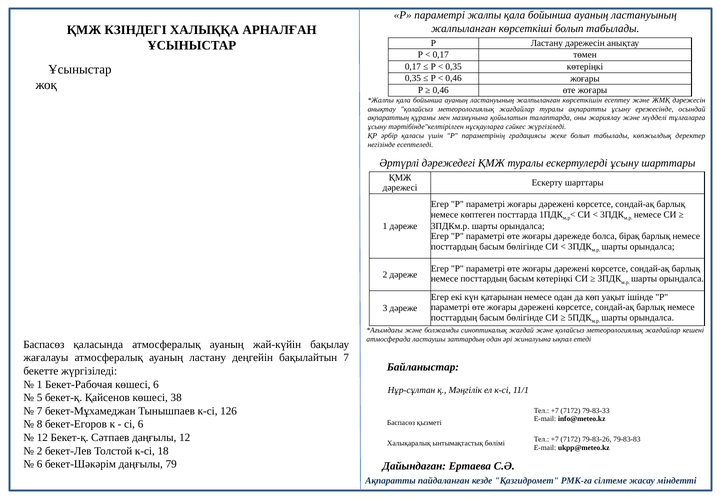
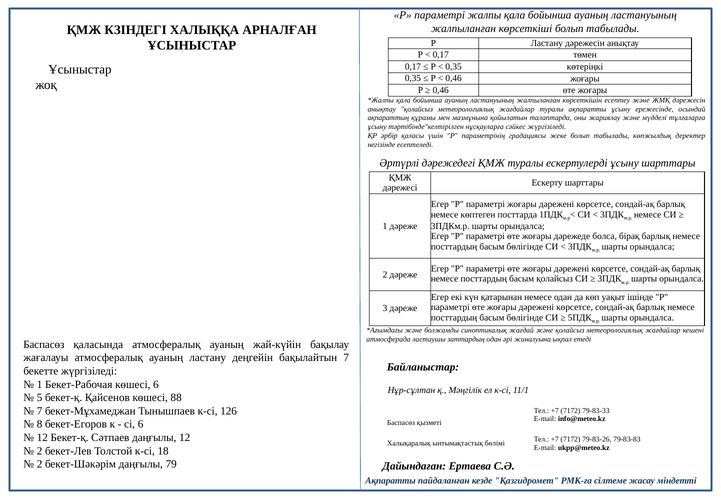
басым көтеріңкі: көтеріңкі -> қолайсыз
38: 38 -> 88
6 at (40, 464): 6 -> 2
